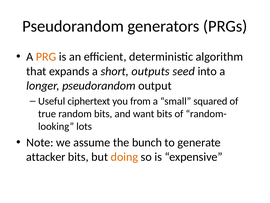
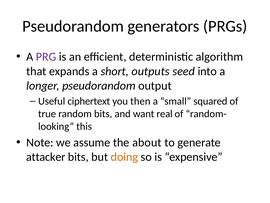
PRG colour: orange -> purple
from: from -> then
want bits: bits -> real
lots: lots -> this
bunch: bunch -> about
